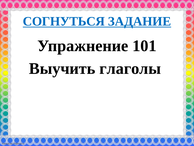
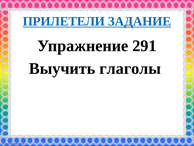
СОГНУТЬСЯ: СОГНУТЬСЯ -> ПРИЛЕТЕЛИ
101: 101 -> 291
